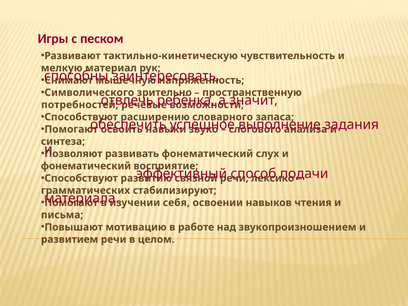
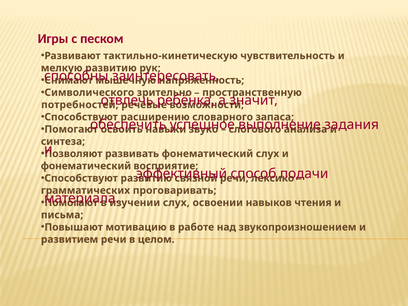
материал at (111, 68): материал -> развитию
стабилизируют: стабилизируют -> проговаривать
изучении себя: себя -> слух
